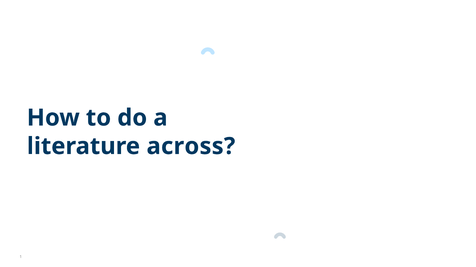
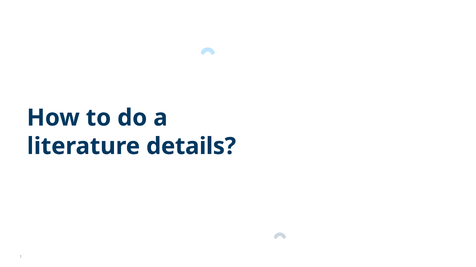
across: across -> details
